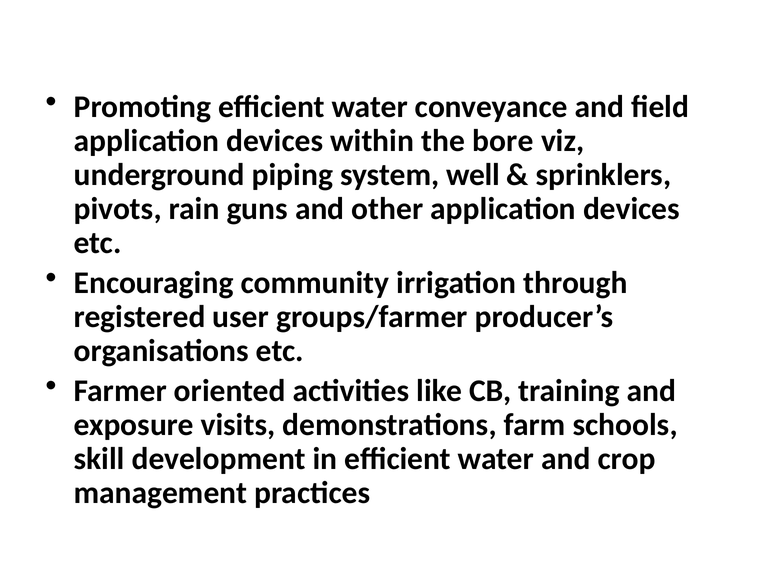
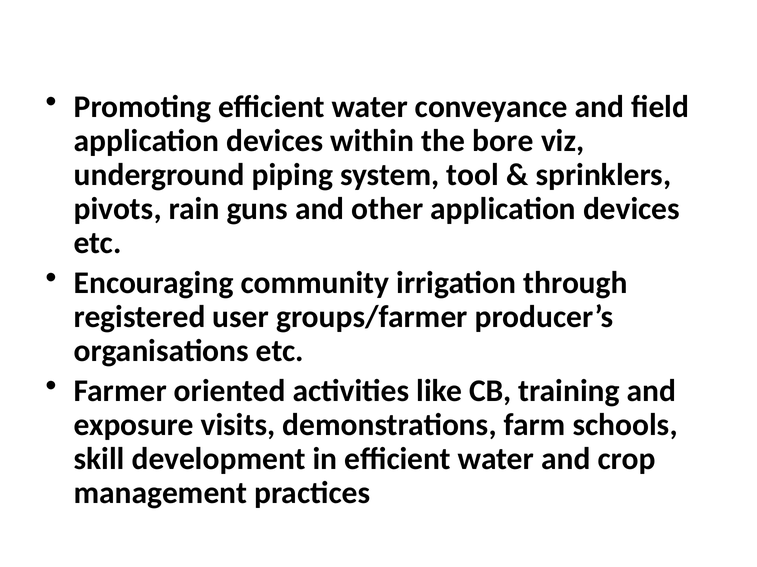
well: well -> tool
